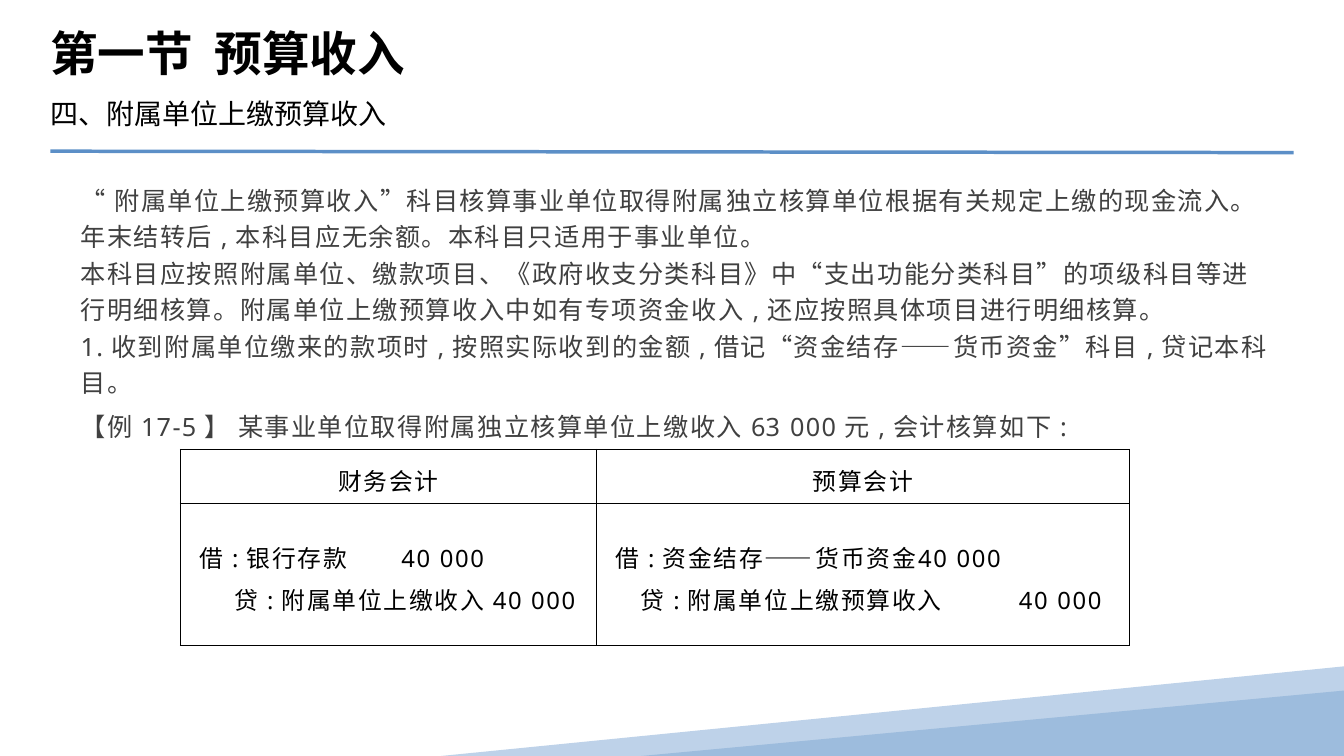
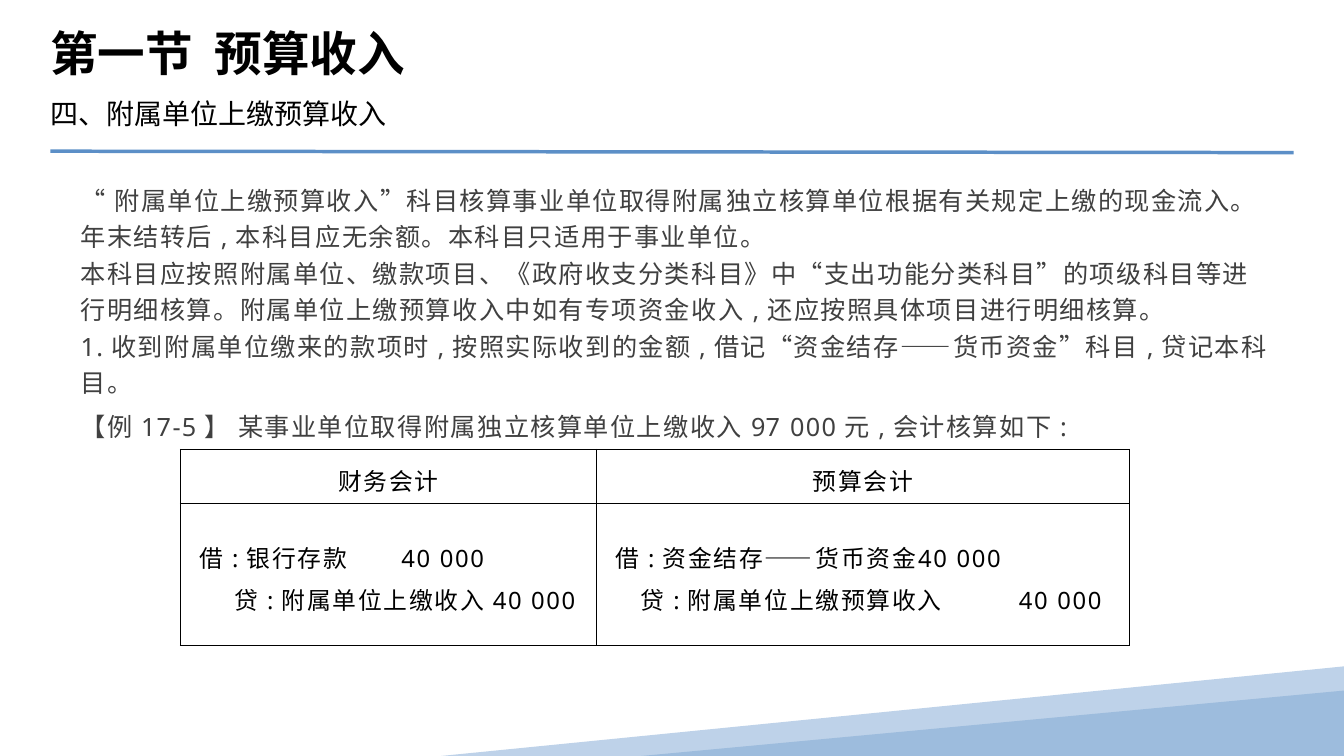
63: 63 -> 97
